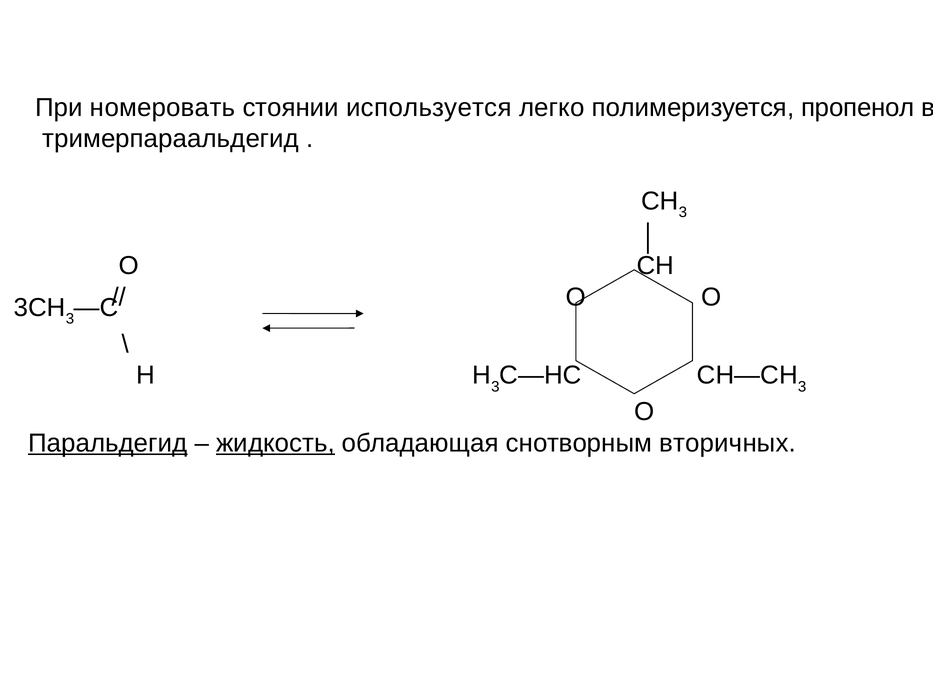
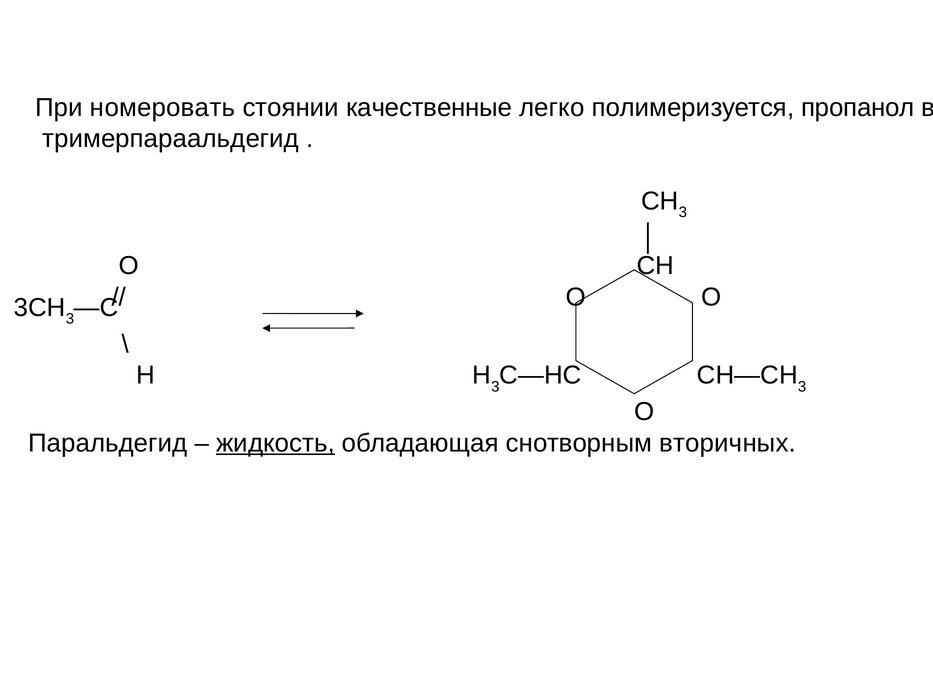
используется: используется -> качественные
пропенол: пропенол -> пропанол
Паральдегид underline: present -> none
